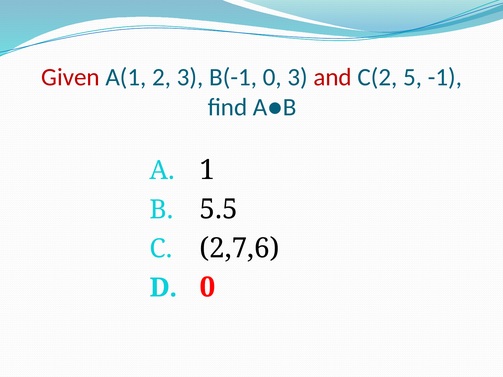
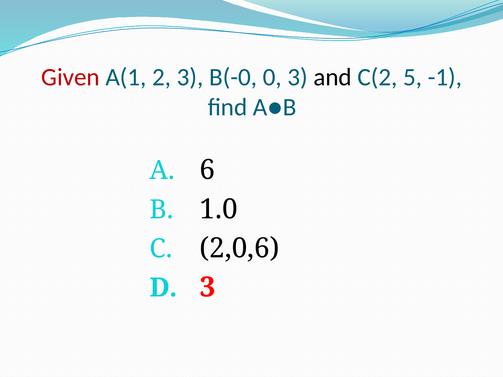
B(-1: B(-1 -> B(-0
and colour: red -> black
1: 1 -> 6
5.5: 5.5 -> 1.0
2,7,6: 2,7,6 -> 2,0,6
0 at (207, 287): 0 -> 3
